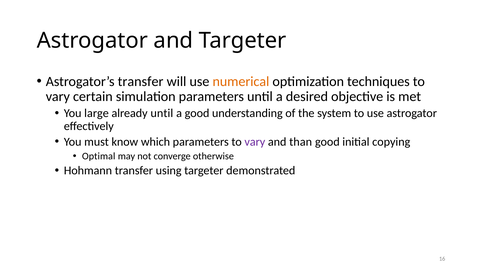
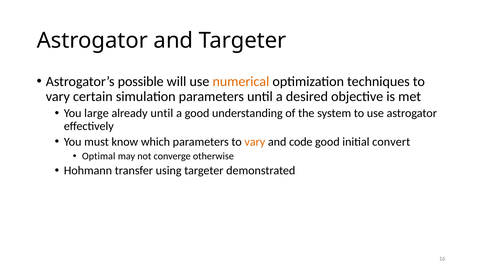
Astrogator’s transfer: transfer -> possible
vary at (255, 142) colour: purple -> orange
than: than -> code
copying: copying -> convert
